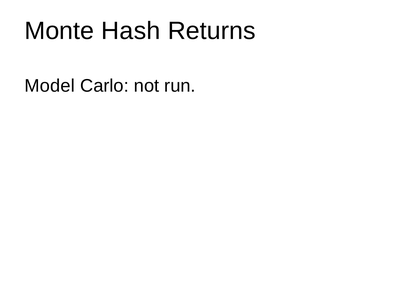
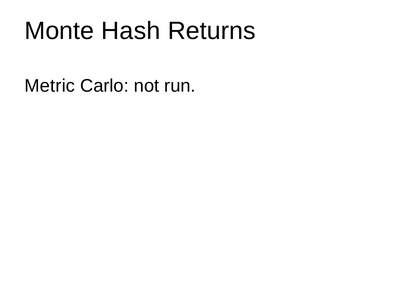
Model: Model -> Metric
